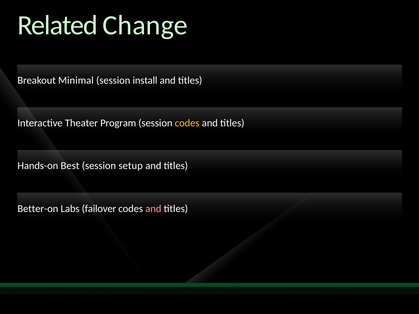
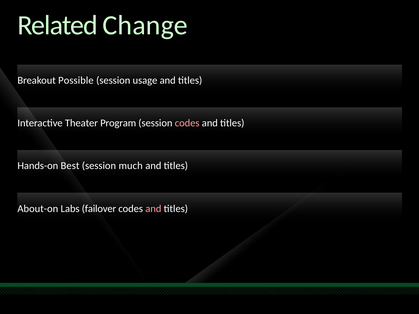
Minimal: Minimal -> Possible
install: install -> usage
codes at (187, 123) colour: yellow -> pink
setup: setup -> much
Better-on: Better-on -> About-on
